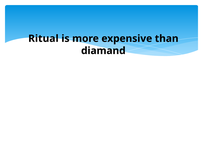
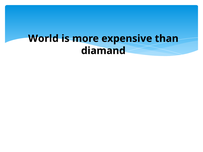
Ritual: Ritual -> World
